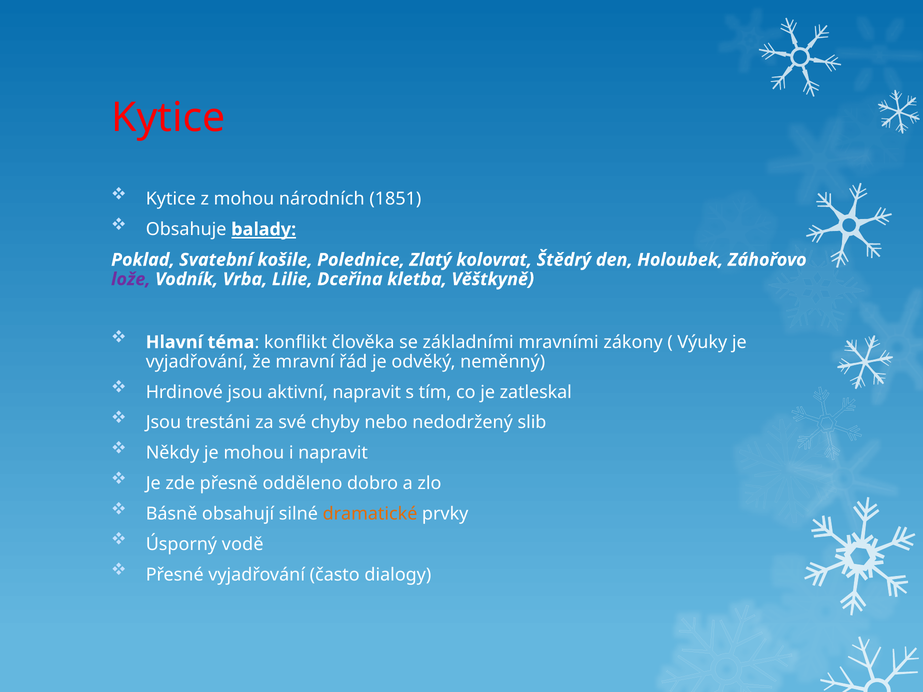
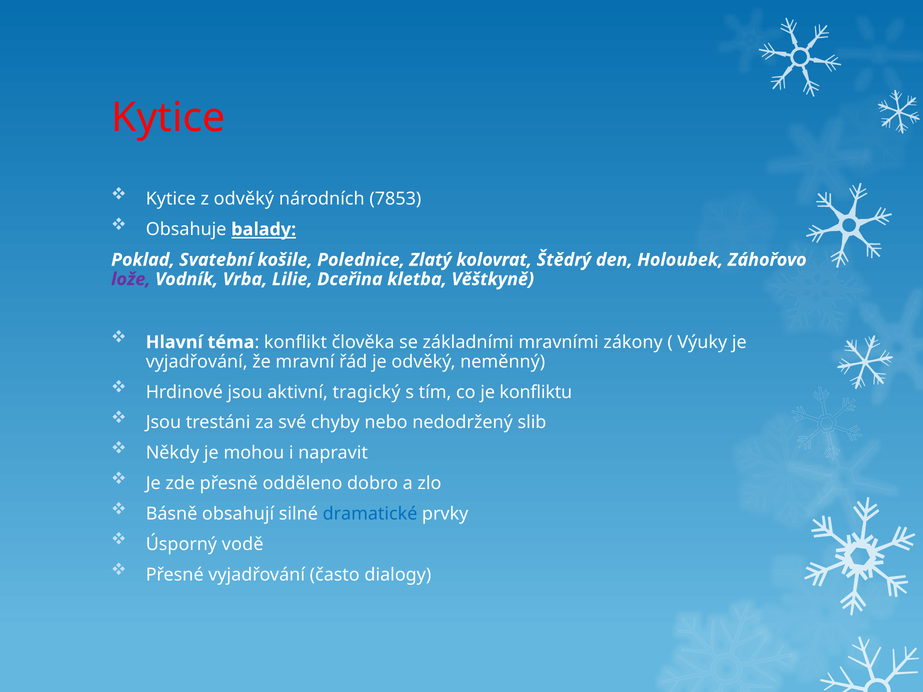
z mohou: mohou -> odvěký
1851: 1851 -> 7853
aktivní napravit: napravit -> tragický
zatleskal: zatleskal -> konfliktu
dramatické colour: orange -> blue
